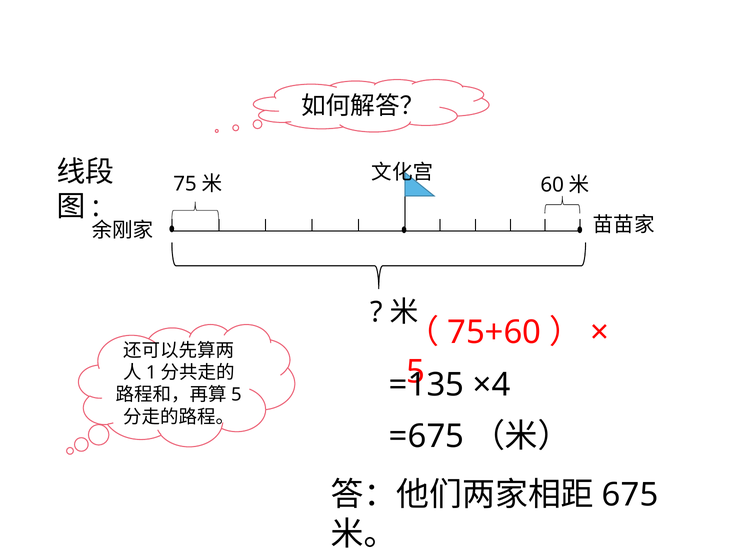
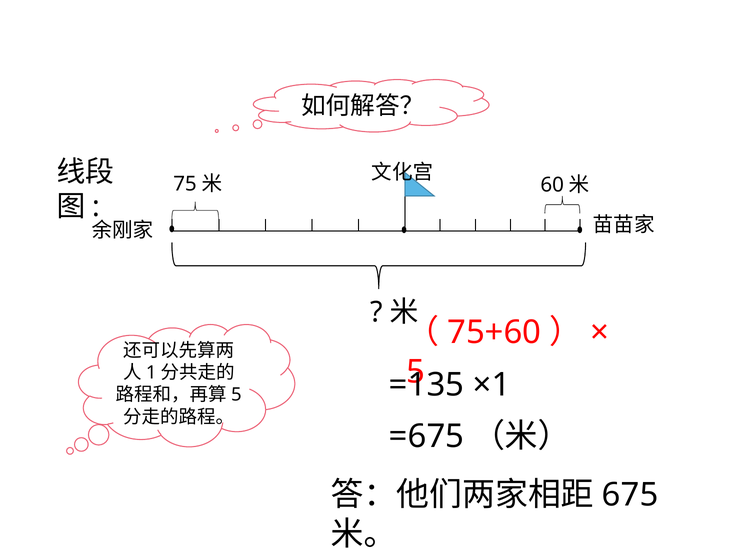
×4: ×4 -> ×1
